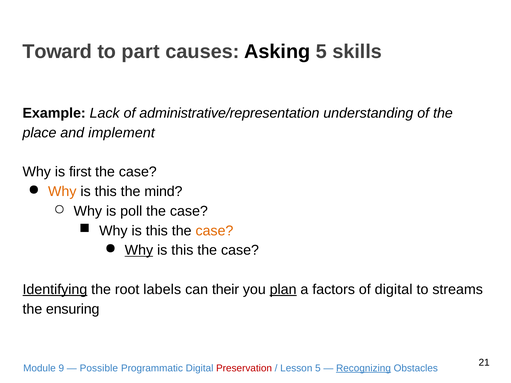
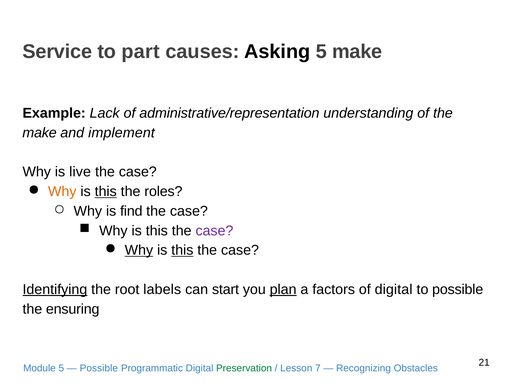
Toward: Toward -> Service
5 skills: skills -> make
place at (39, 133): place -> make
first: first -> live
this at (106, 192) underline: none -> present
mind: mind -> roles
poll: poll -> find
case at (214, 231) colour: orange -> purple
this at (182, 250) underline: none -> present
their: their -> start
to streams: streams -> possible
Module 9: 9 -> 5
Preservation colour: red -> green
Lesson 5: 5 -> 7
Recognizing underline: present -> none
